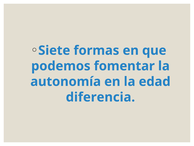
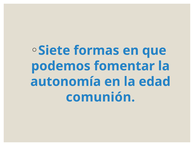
diferencia: diferencia -> comunión
